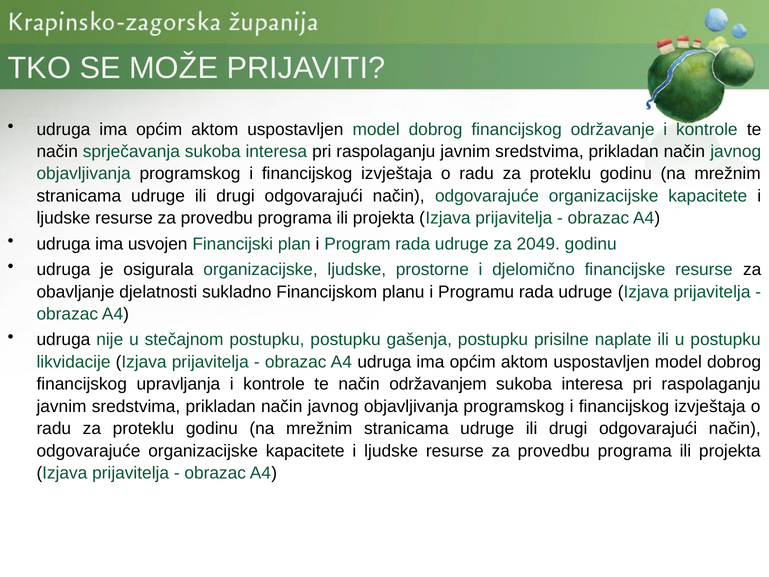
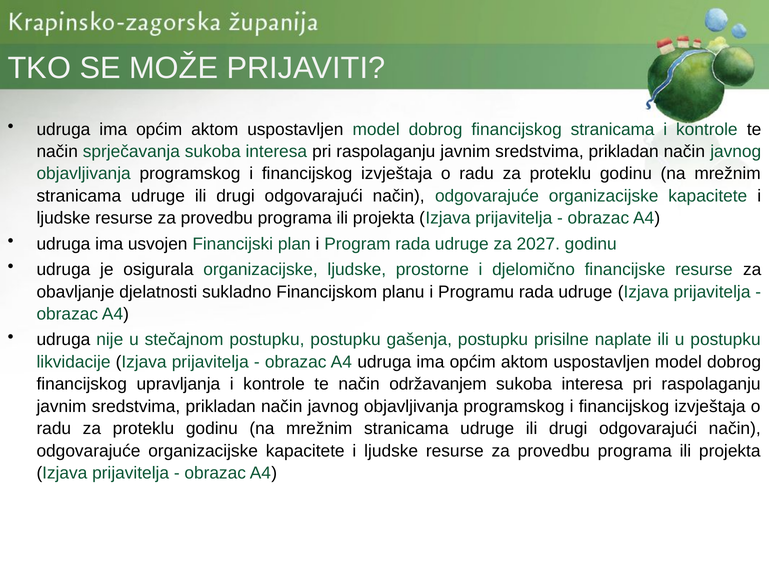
financijskog održavanje: održavanje -> stranicama
2049: 2049 -> 2027
